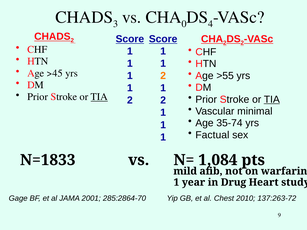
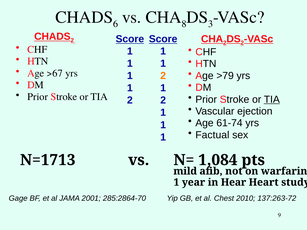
3: 3 -> 6
0: 0 -> 8
4: 4 -> 3
>45: >45 -> >67
>55: >55 -> >79
TIA at (99, 97) underline: present -> none
minimal: minimal -> ejection
35-74: 35-74 -> 61-74
N=1833: N=1833 -> N=1713
Drug: Drug -> Hear
